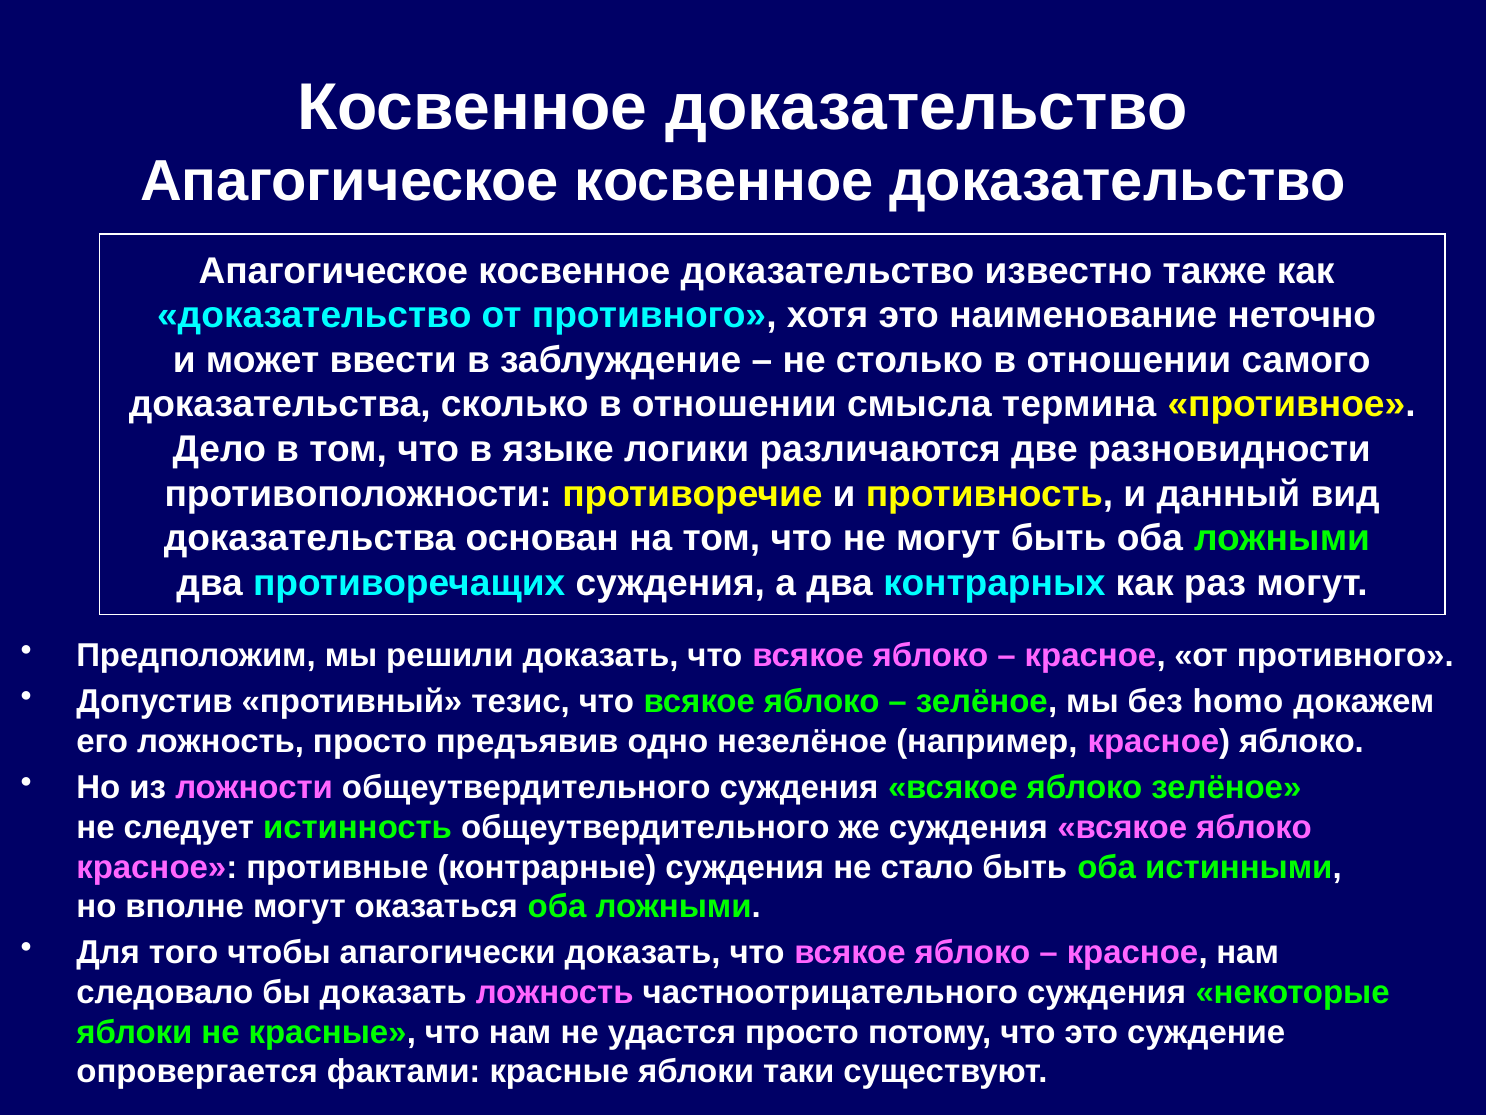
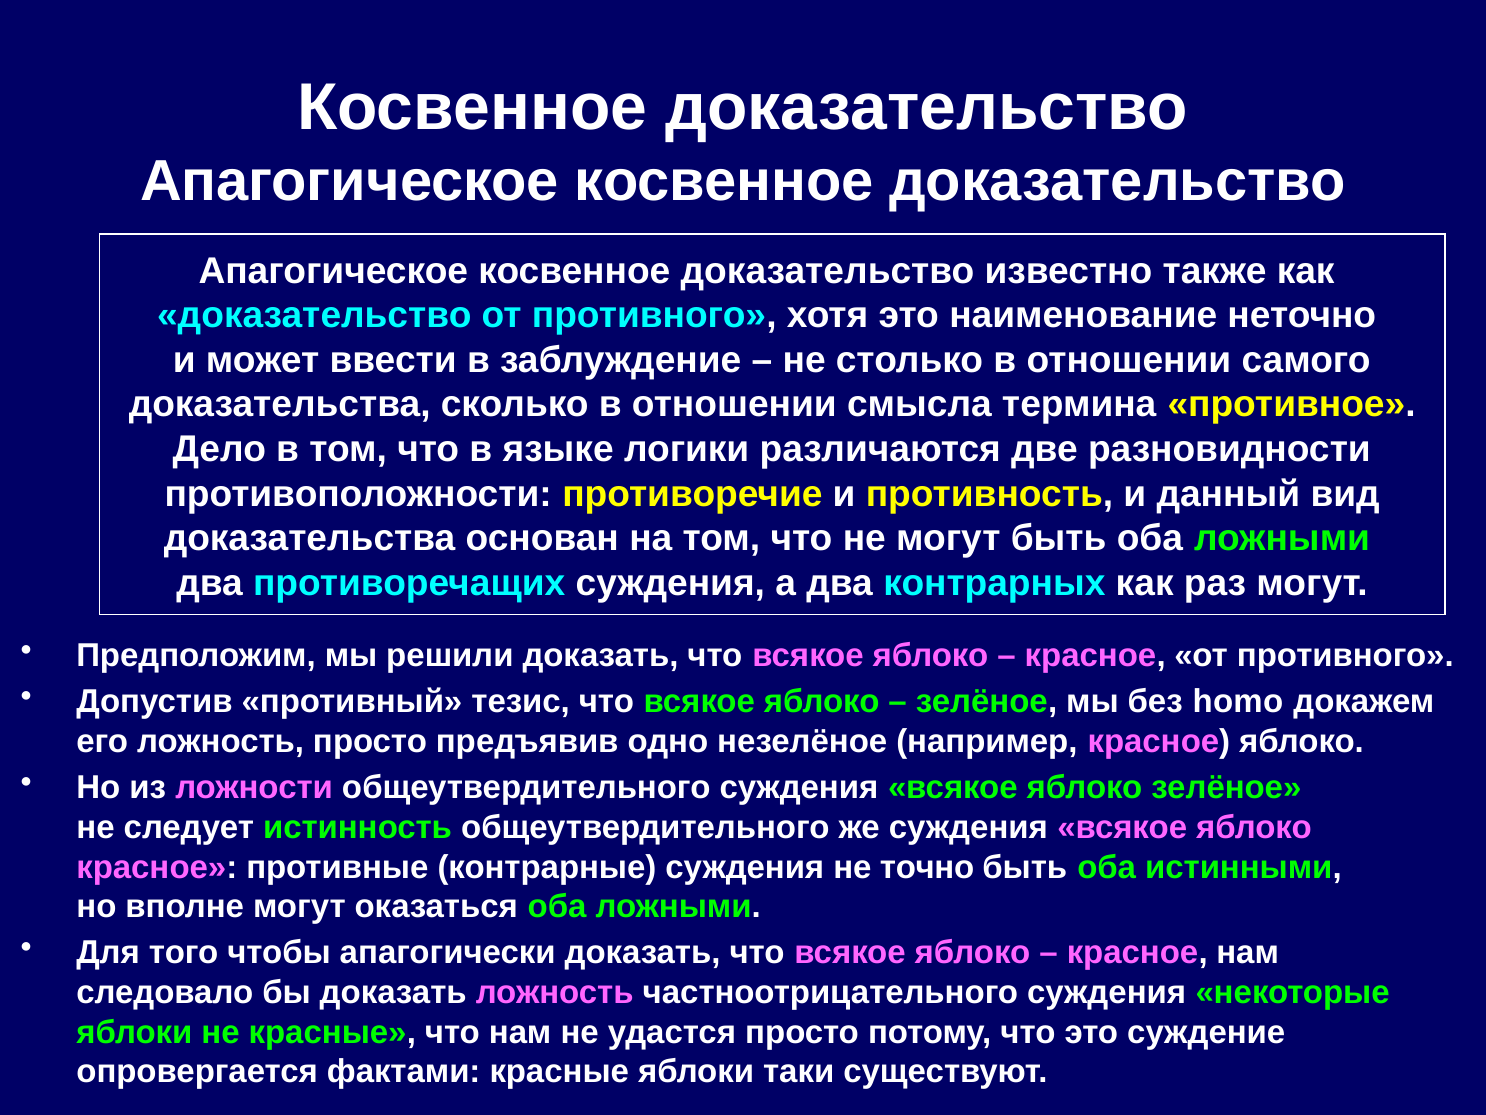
стало: стало -> точно
